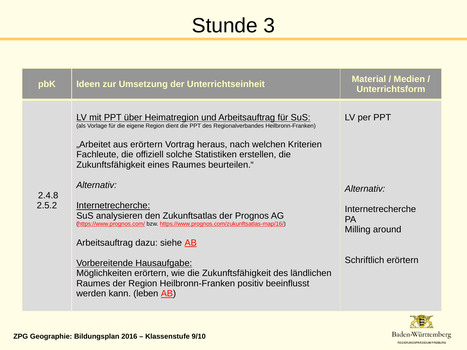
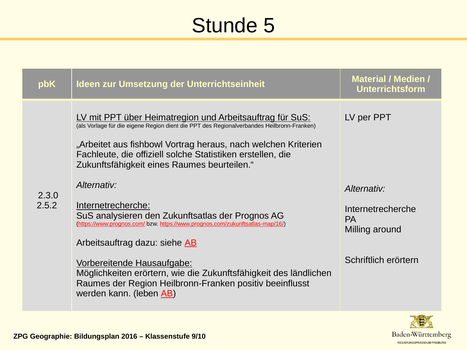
3: 3 -> 5
aus erörtern: erörtern -> fishbowl
2.4.8: 2.4.8 -> 2.3.0
